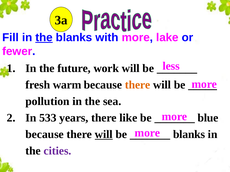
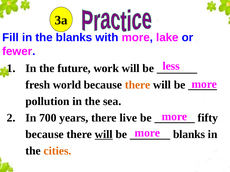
the at (44, 38) underline: present -> none
warm: warm -> world
533: 533 -> 700
like: like -> live
blue: blue -> fifty
cities colour: purple -> orange
